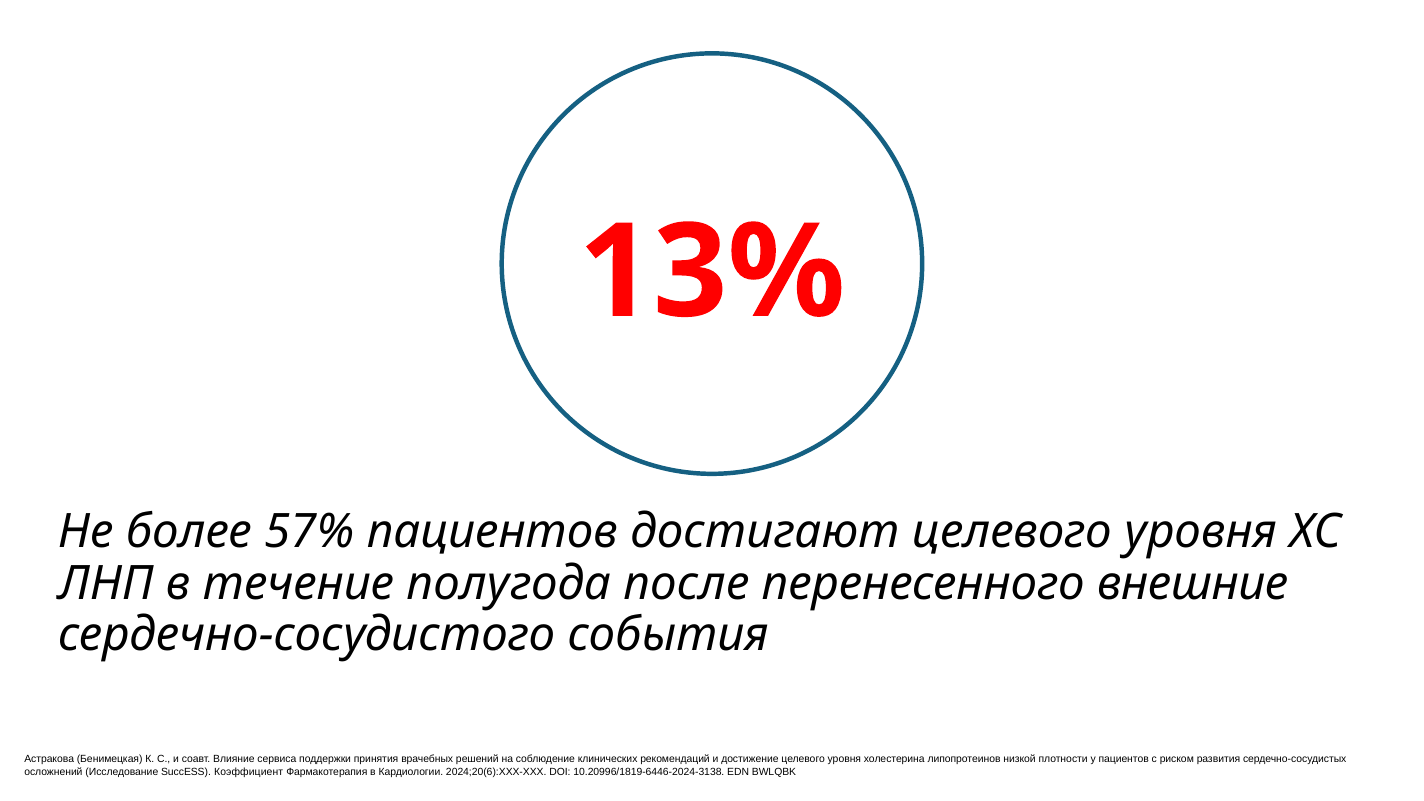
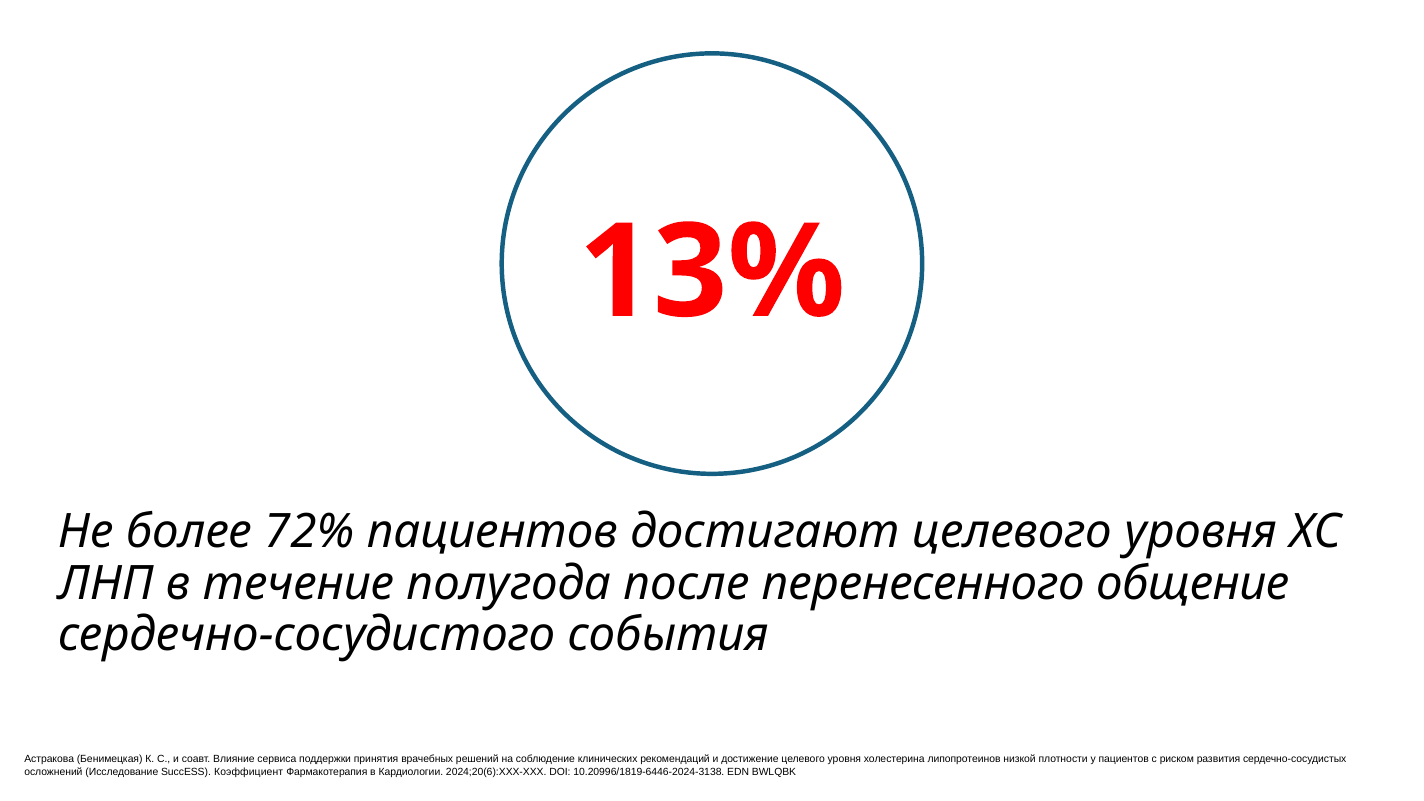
57%: 57% -> 72%
внешние: внешние -> общение
